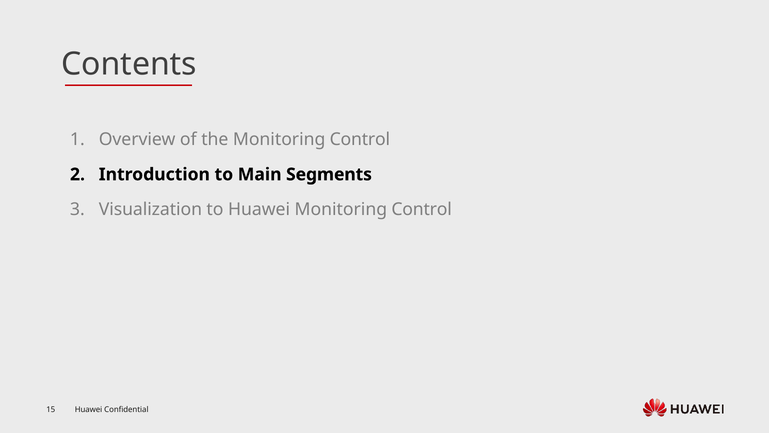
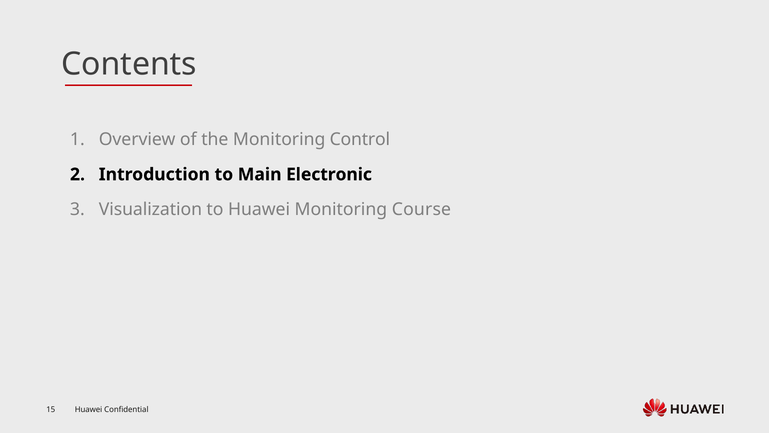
Segments: Segments -> Electronic
Huawei Monitoring Control: Control -> Course
